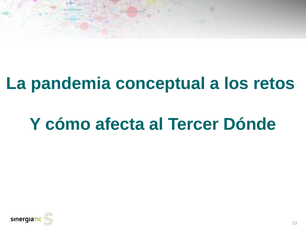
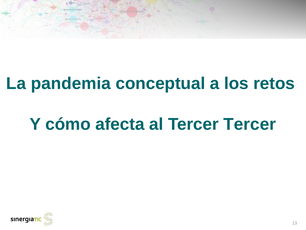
Tercer Dónde: Dónde -> Tercer
